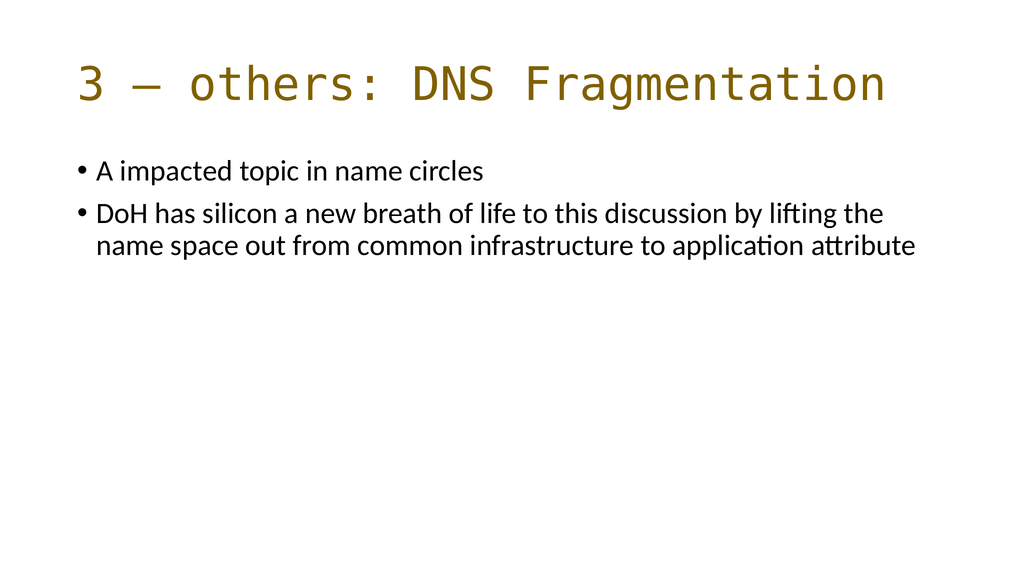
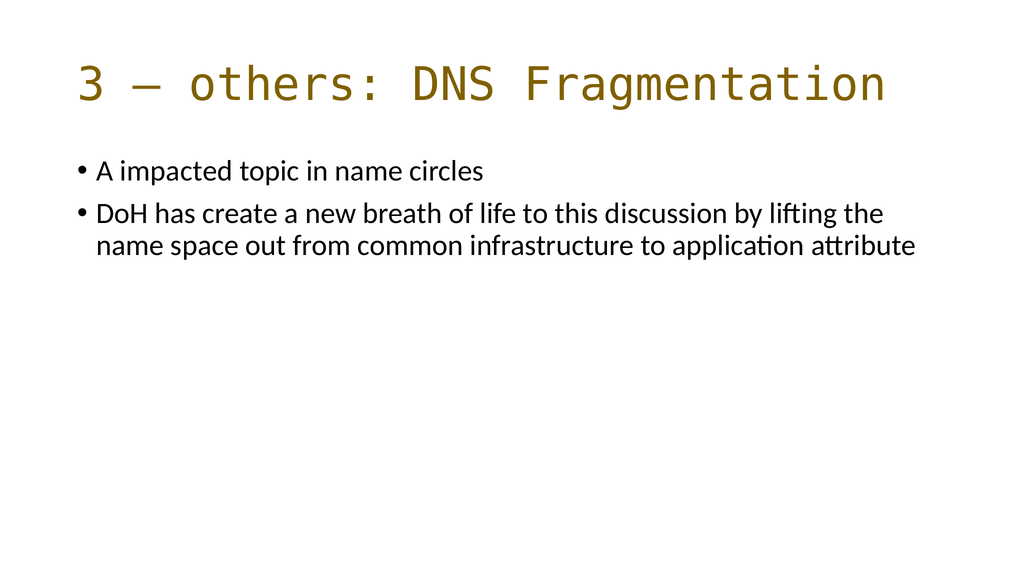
silicon: silicon -> create
